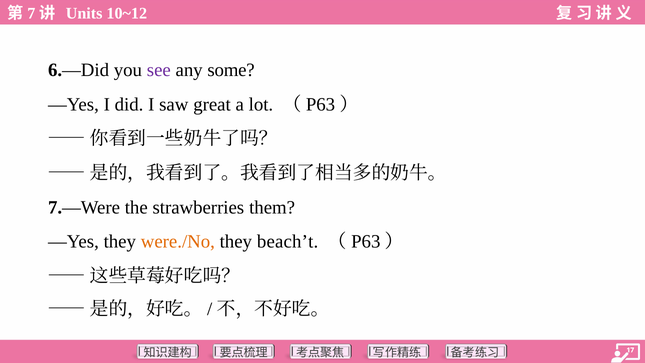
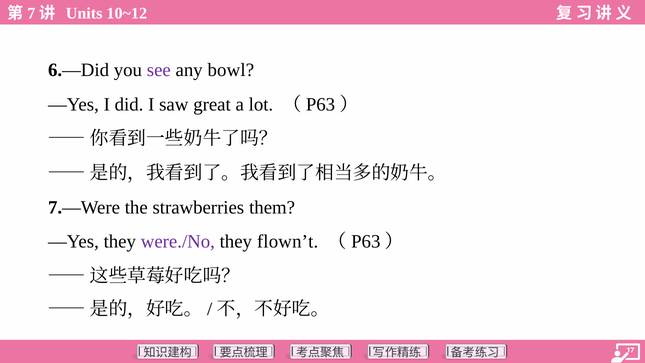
some: some -> bowl
were./No colour: orange -> purple
beach’t: beach’t -> flown’t
